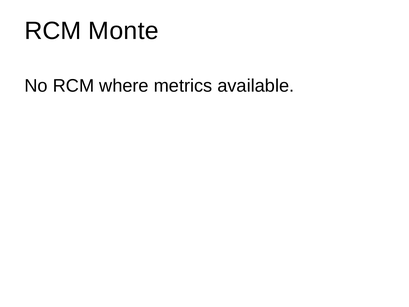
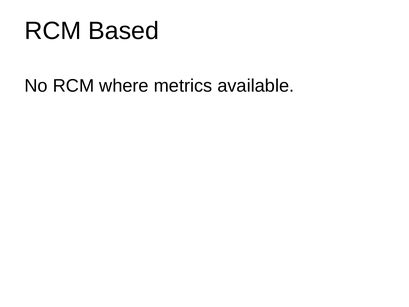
Monte: Monte -> Based
